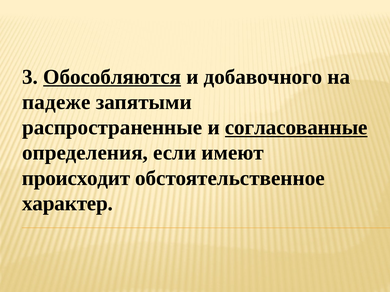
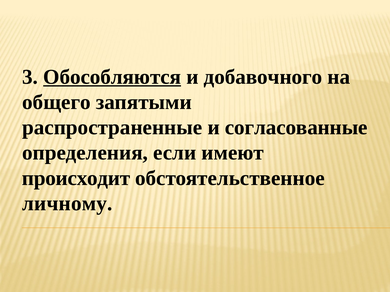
падеже: падеже -> общего
согласованные underline: present -> none
характер: характер -> личному
